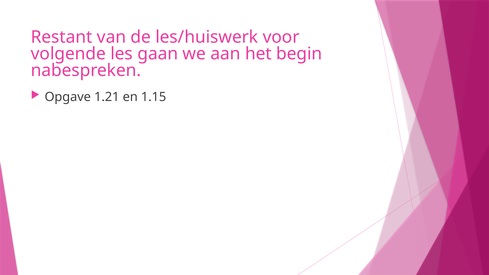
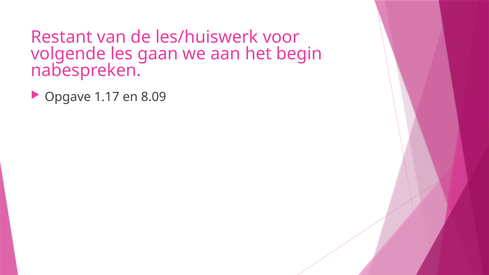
1.21: 1.21 -> 1.17
1.15: 1.15 -> 8.09
